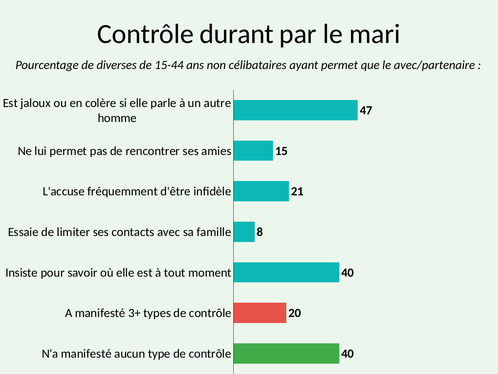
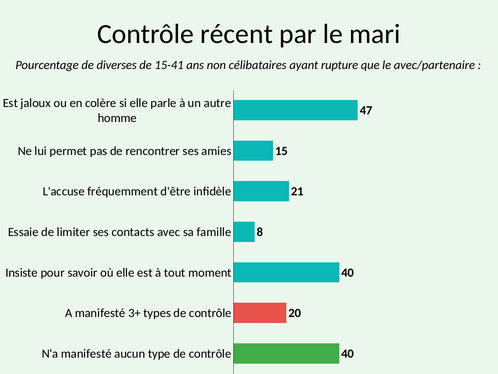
durant: durant -> récent
15-44: 15-44 -> 15-41
ayant permet: permet -> rupture
